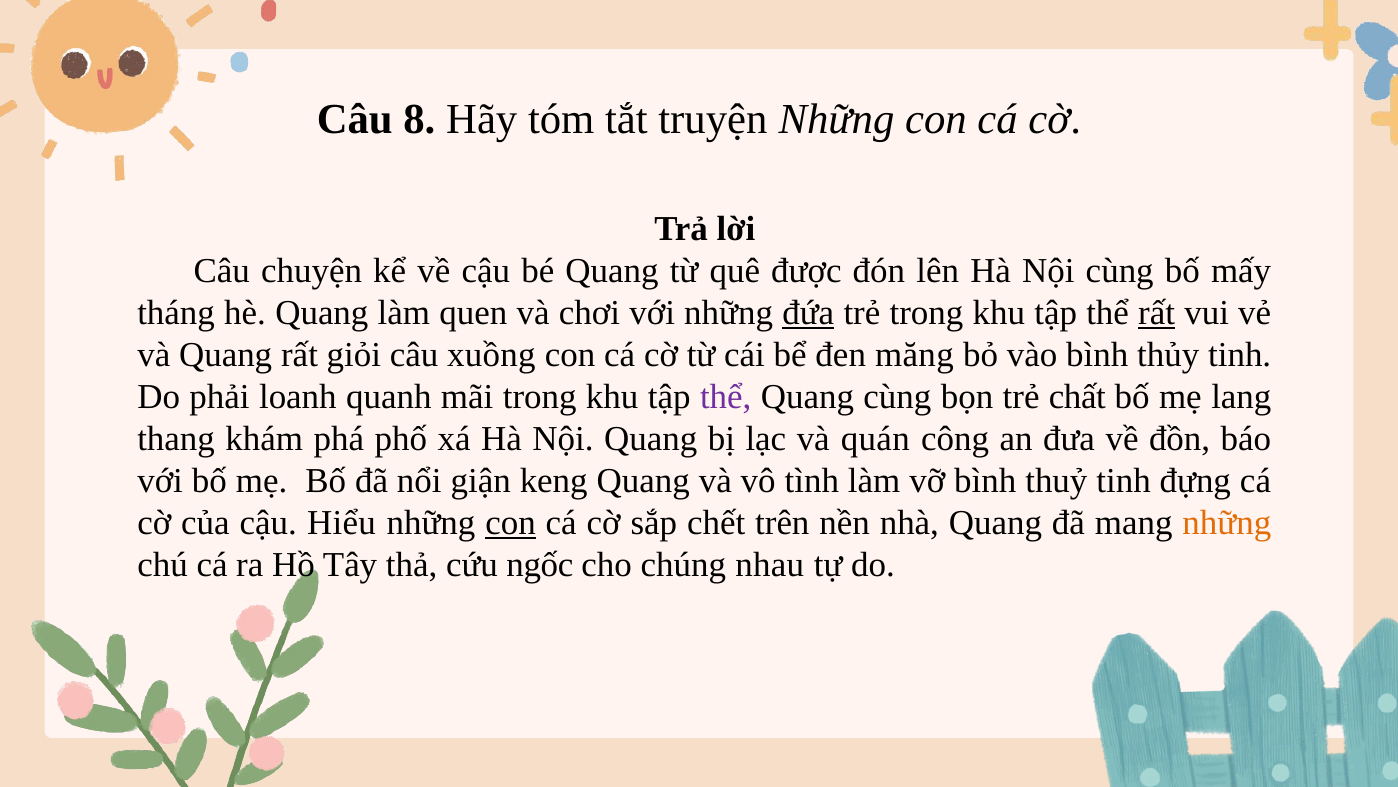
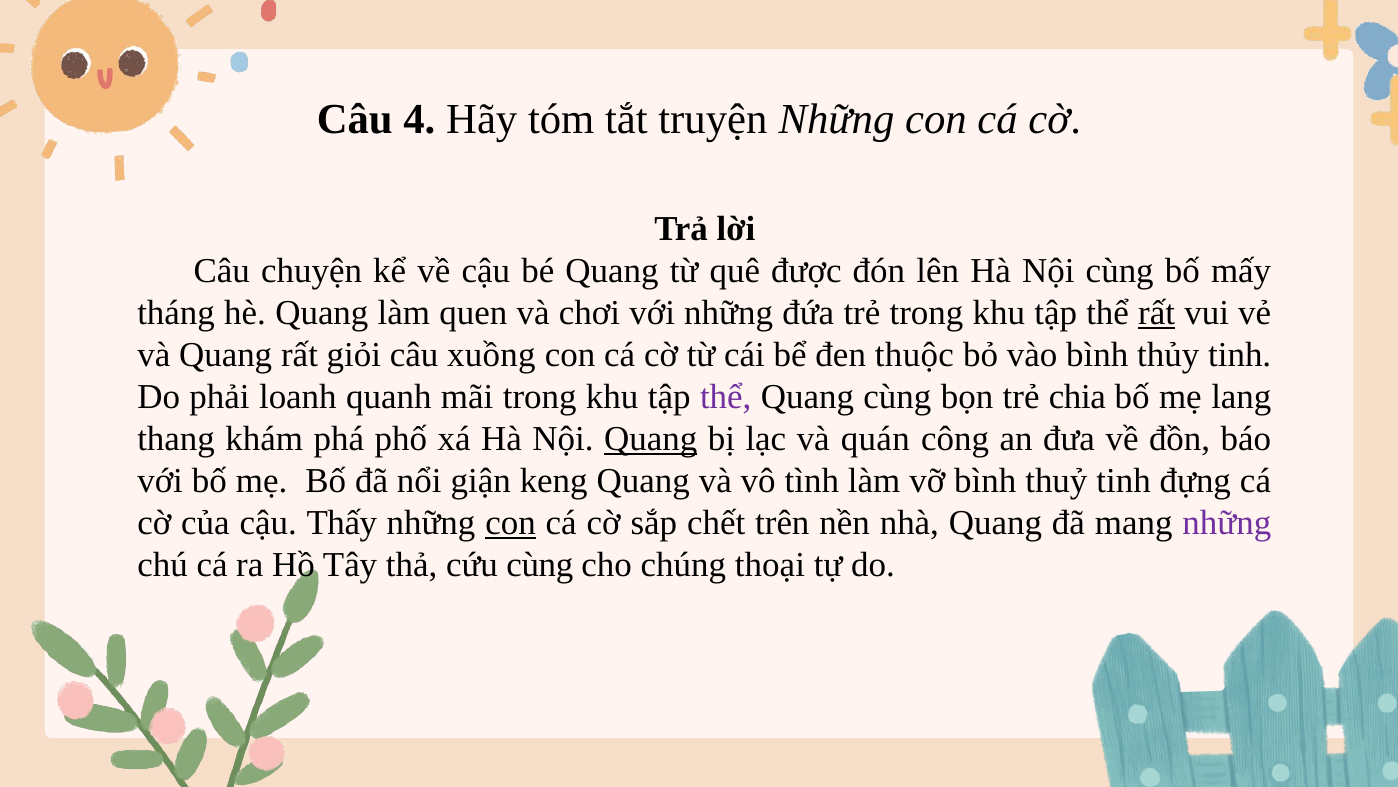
8: 8 -> 4
đứa underline: present -> none
măng: măng -> thuộc
chất: chất -> chia
Quang at (651, 438) underline: none -> present
Hiểu: Hiểu -> Thấy
những at (1227, 522) colour: orange -> purple
cứu ngốc: ngốc -> cùng
nhau: nhau -> thoại
